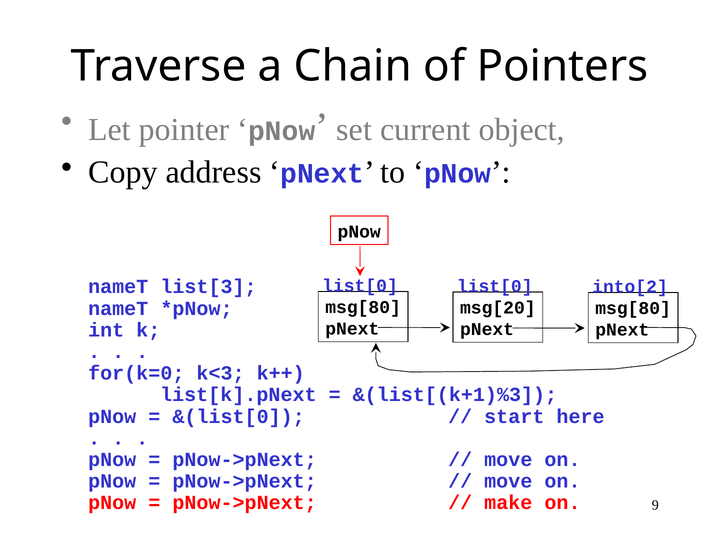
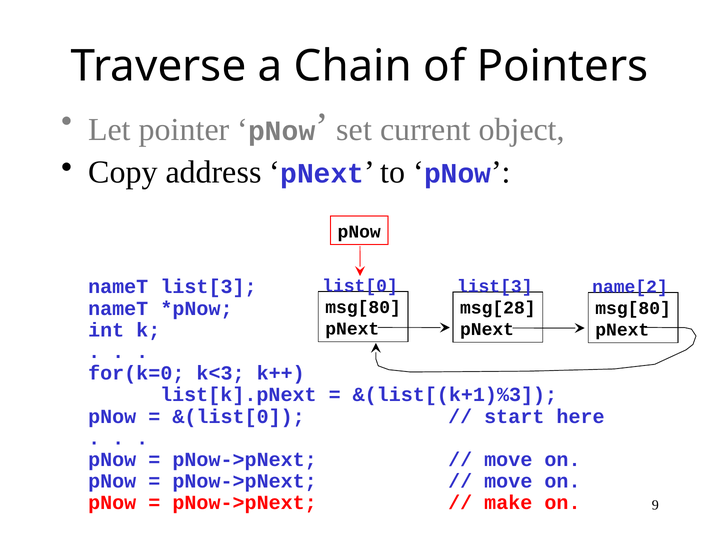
list[0 at (495, 286): list[0 -> list[3
into[2: into[2 -> name[2
msg[20: msg[20 -> msg[28
